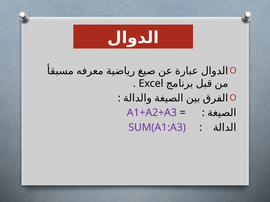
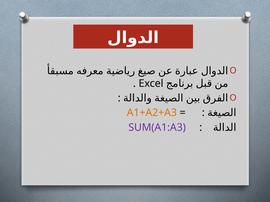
A1+A2+A3 colour: purple -> orange
